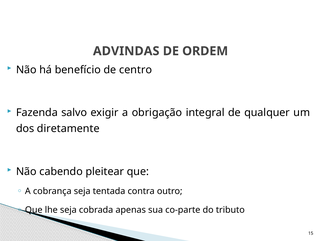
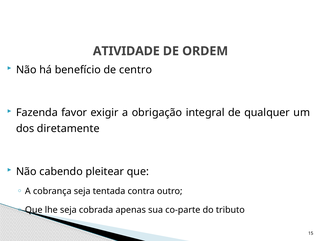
ADVINDAS: ADVINDAS -> ATIVIDADE
salvo: salvo -> favor
